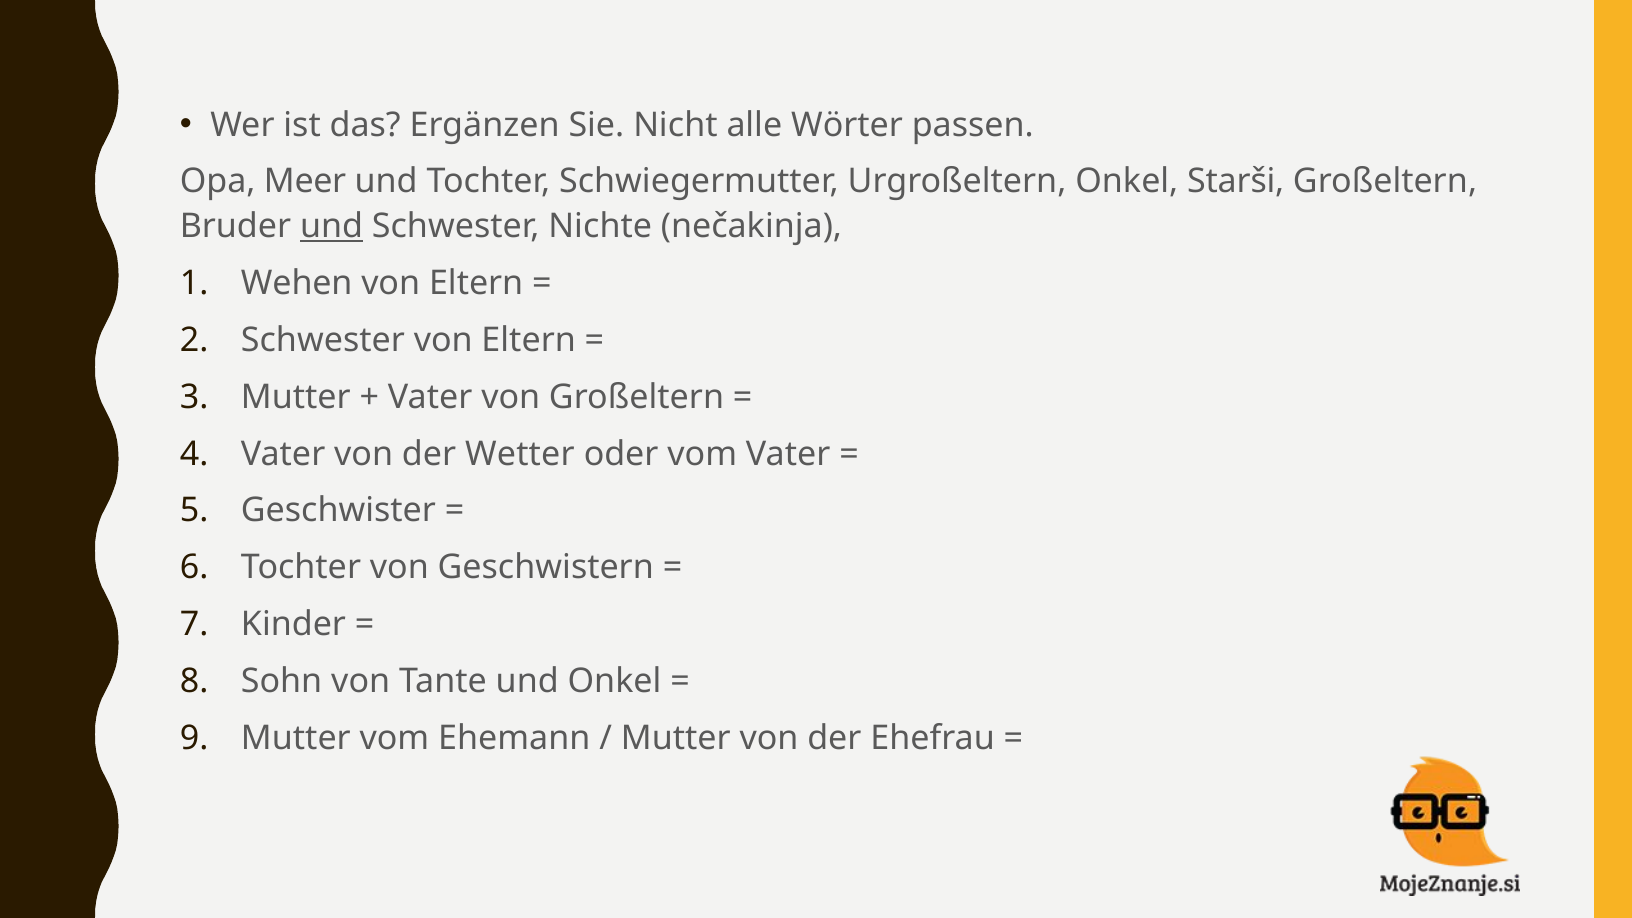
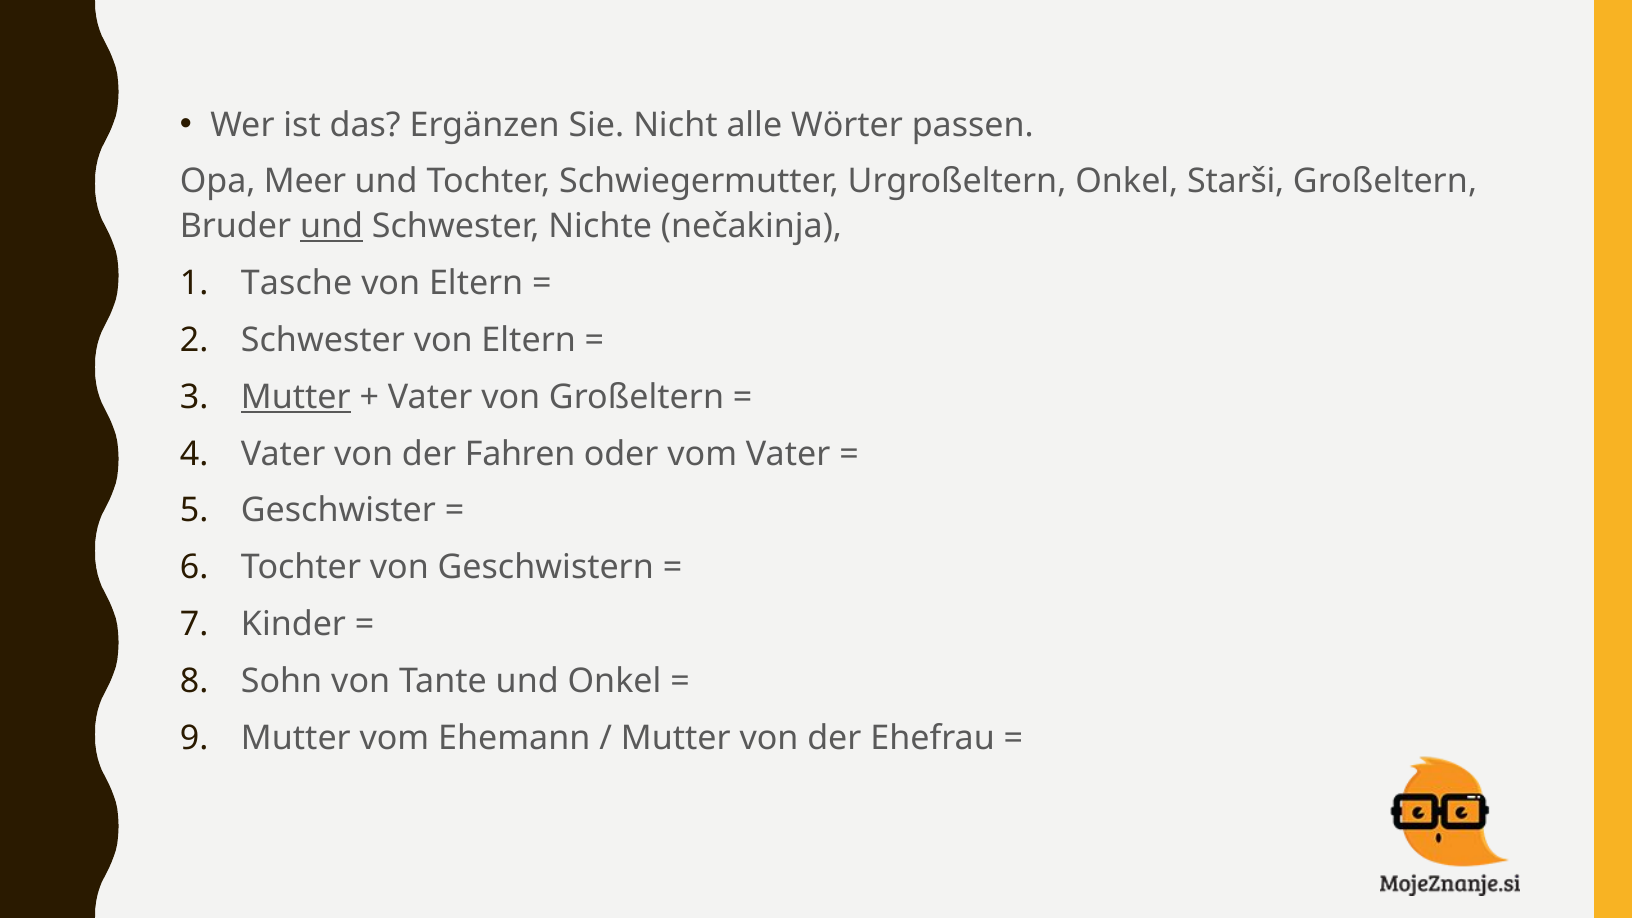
Wehen: Wehen -> Tasche
Mutter at (296, 397) underline: none -> present
Wetter: Wetter -> Fahren
